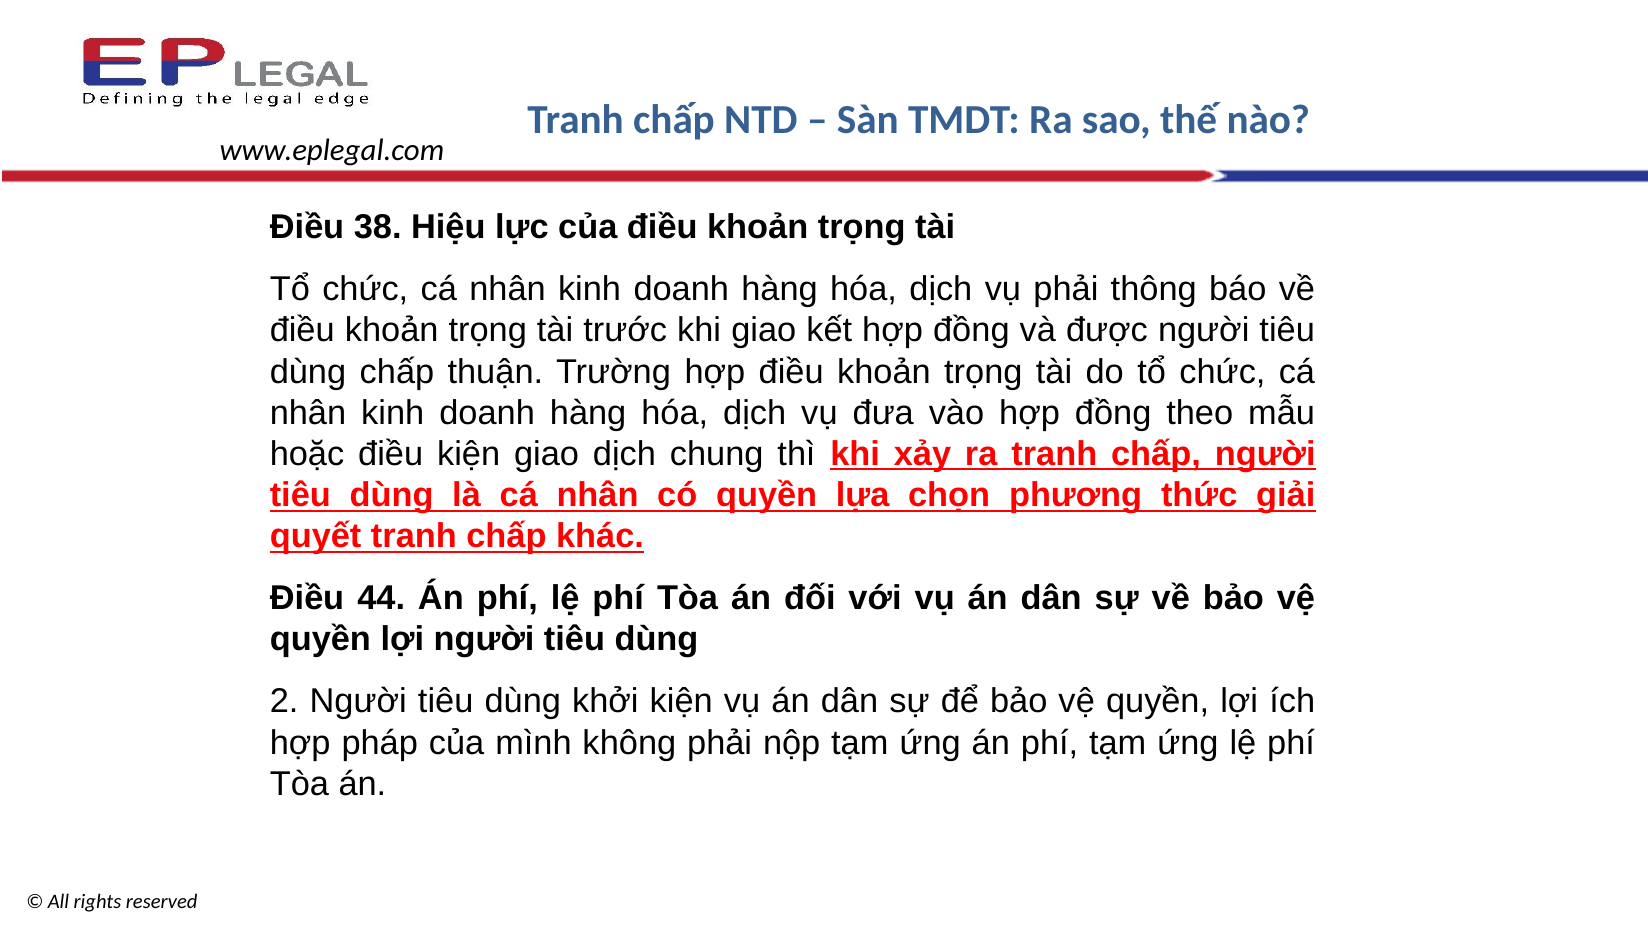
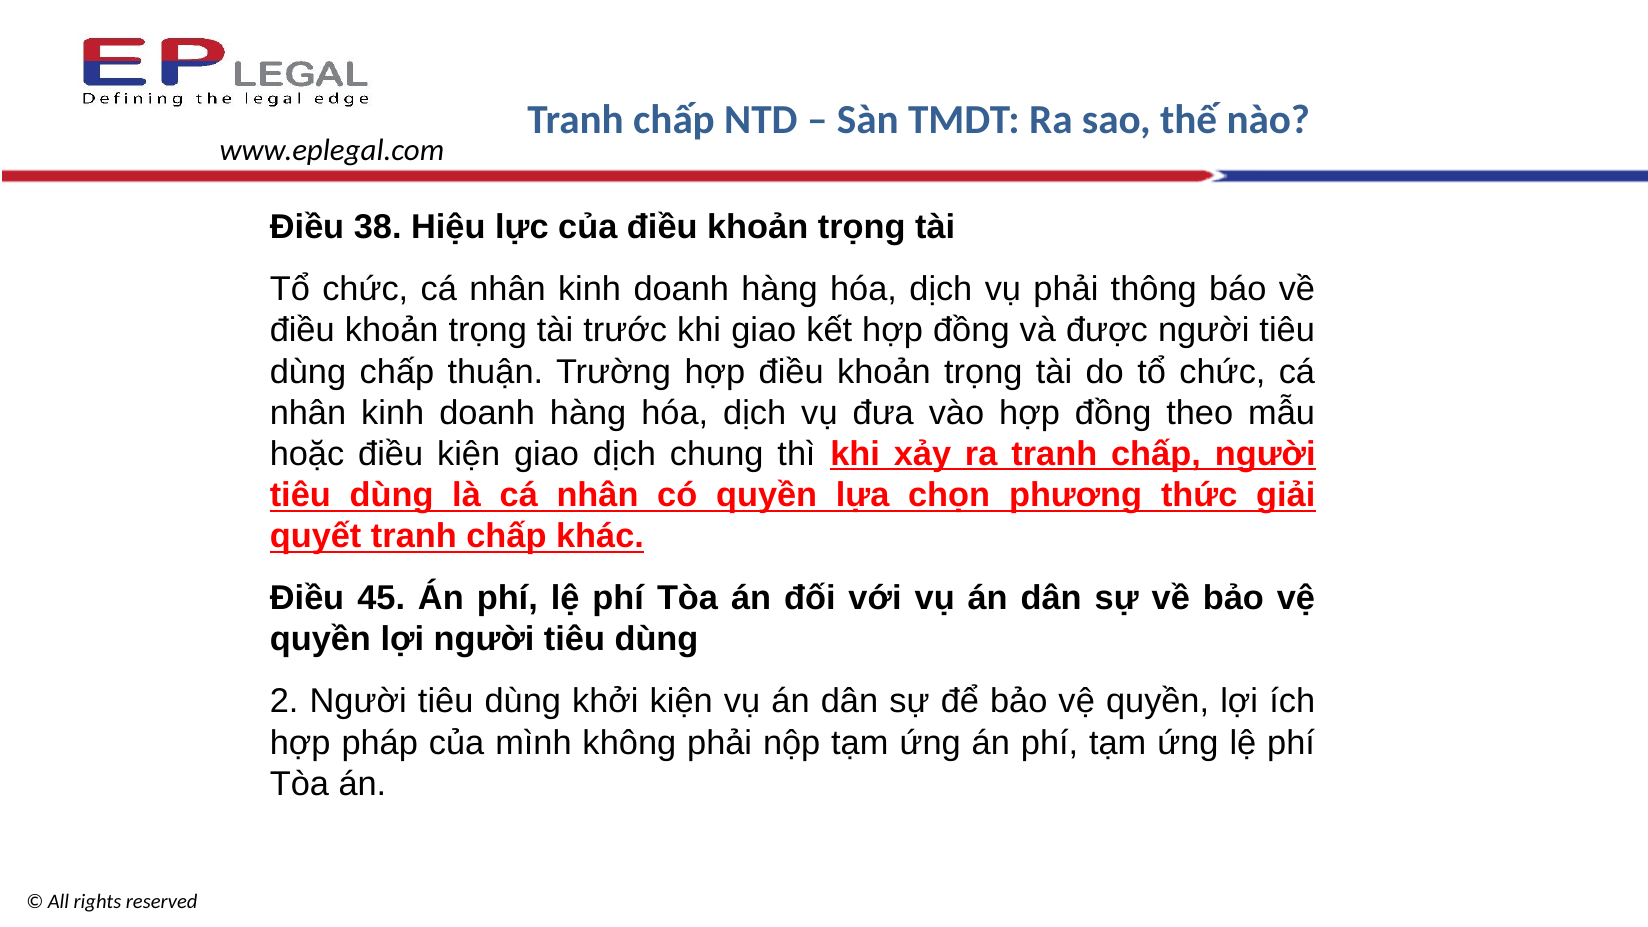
44: 44 -> 45
